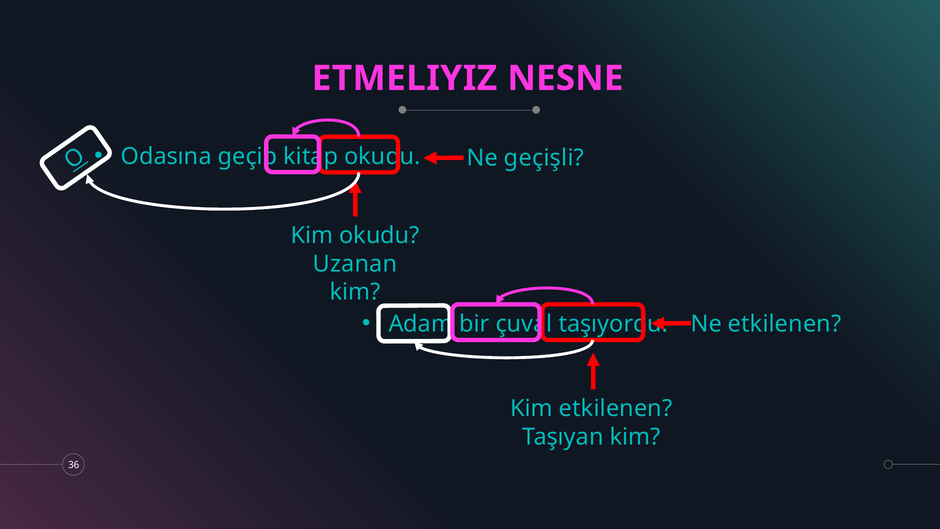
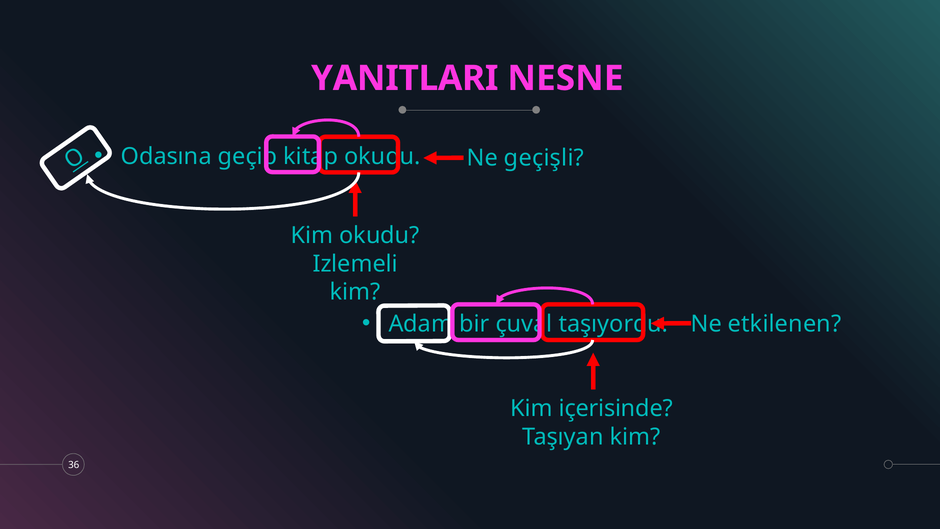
ETMELIYIZ: ETMELIYIZ -> YANITLARI
Uzanan: Uzanan -> Izlemeli
Kim etkilenen: etkilenen -> içerisinde
